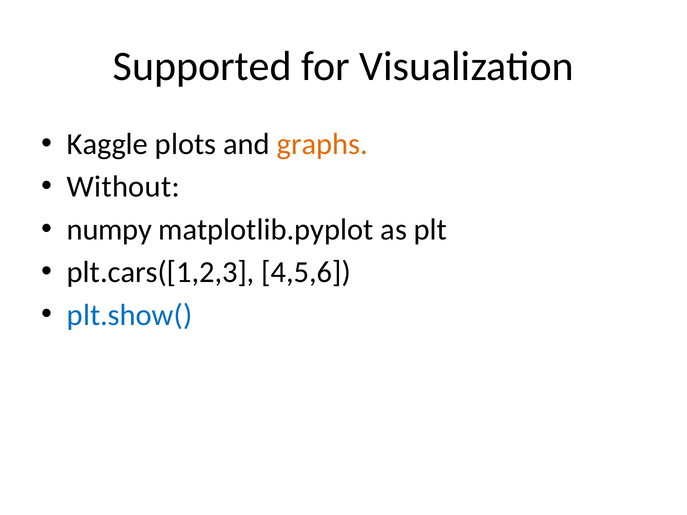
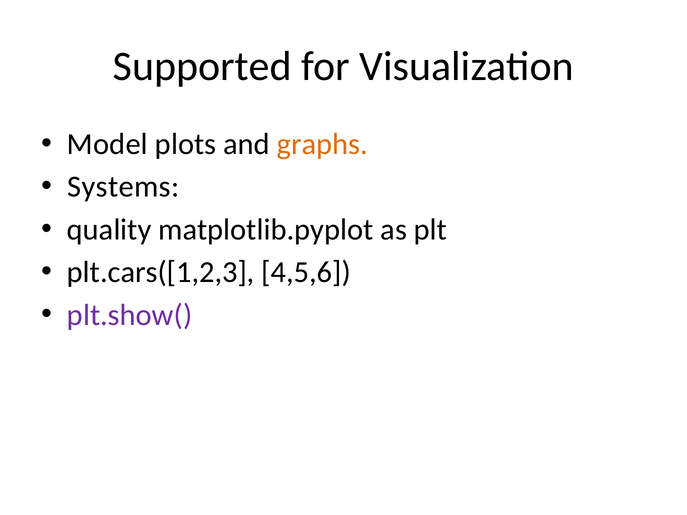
Kaggle: Kaggle -> Model
Without: Without -> Systems
numpy: numpy -> quality
plt.show( colour: blue -> purple
